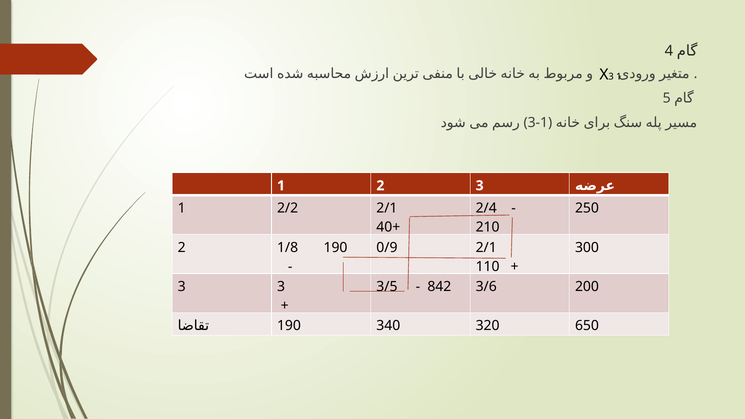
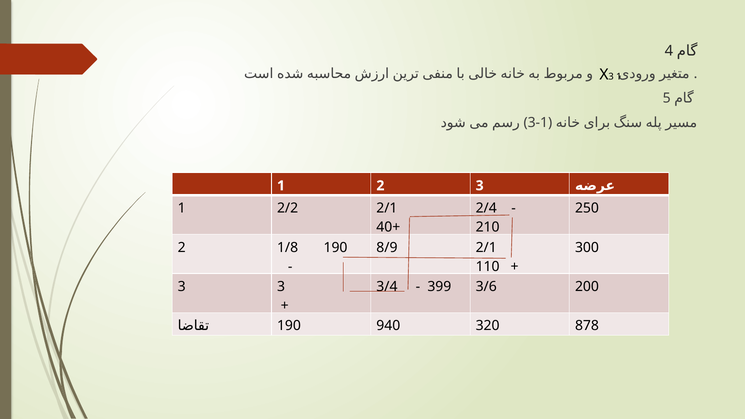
0/9: 0/9 -> 8/9
3/5: 3/5 -> 3/4
842: 842 -> 399
340: 340 -> 940
650: 650 -> 878
